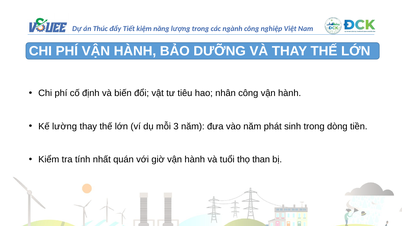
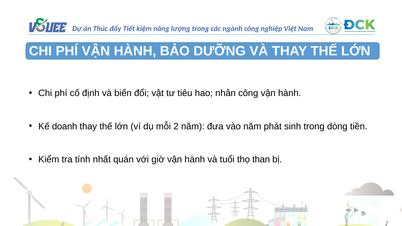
lường: lường -> doanh
3: 3 -> 2
